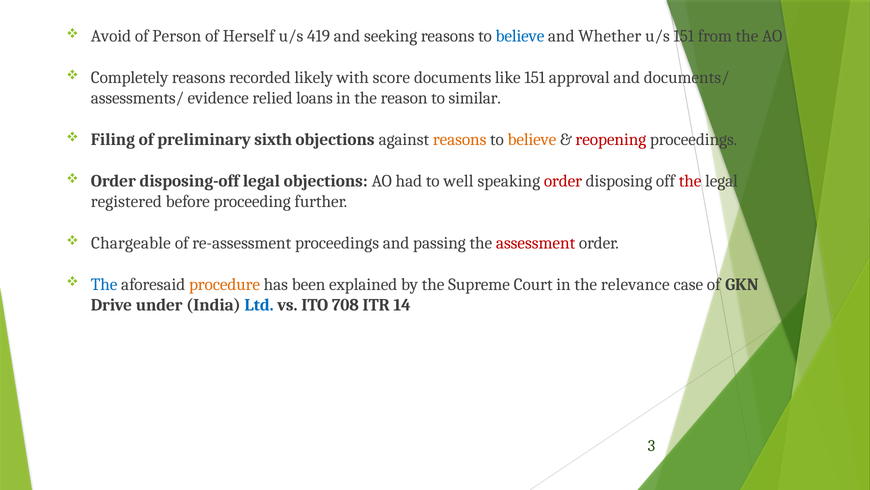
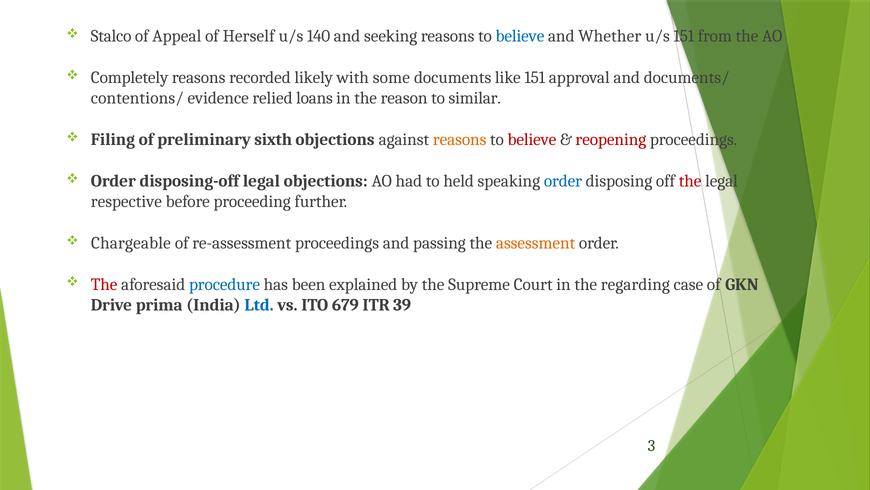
Avoid: Avoid -> Stalco
Person: Person -> Appeal
419: 419 -> 140
score: score -> some
assessments/: assessments/ -> contentions/
believe at (532, 139) colour: orange -> red
well: well -> held
order at (563, 181) colour: red -> blue
registered: registered -> respective
assessment colour: red -> orange
The at (104, 284) colour: blue -> red
procedure colour: orange -> blue
relevance: relevance -> regarding
under: under -> prima
708: 708 -> 679
14: 14 -> 39
